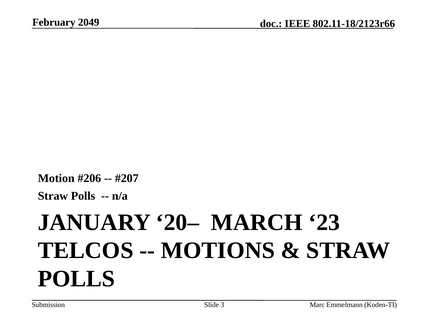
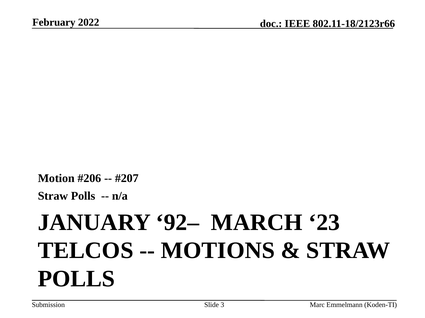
2049: 2049 -> 2022
20–: 20– -> 92–
